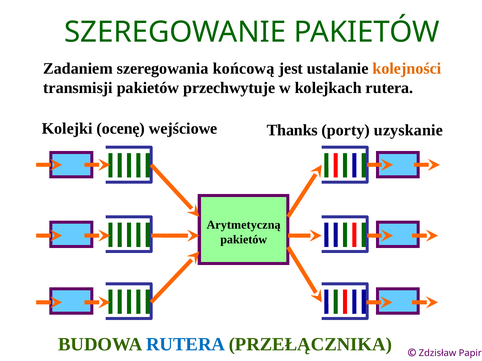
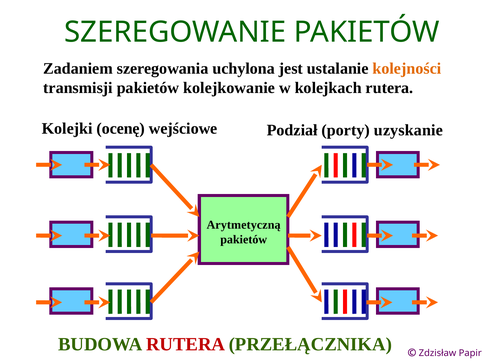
końcową: końcową -> uchylona
przechwytuje: przechwytuje -> kolejkowanie
Thanks: Thanks -> Podział
RUTERA at (186, 345) colour: blue -> red
